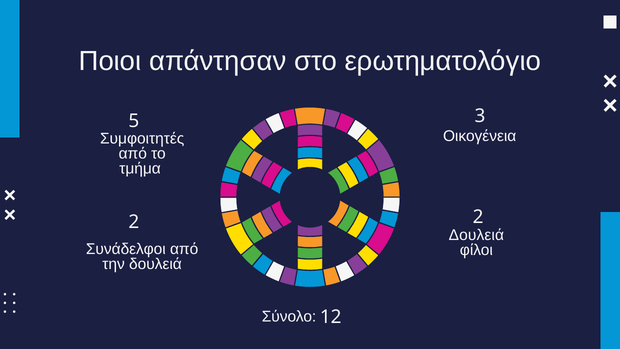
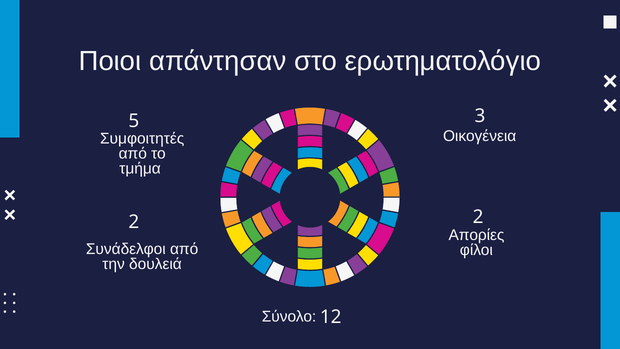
Δουλειά at (476, 235): Δουλειά -> Απορίες
